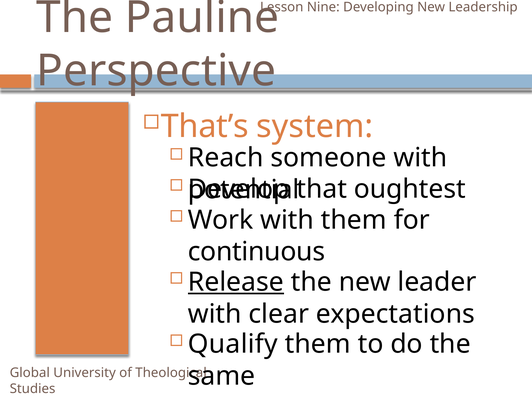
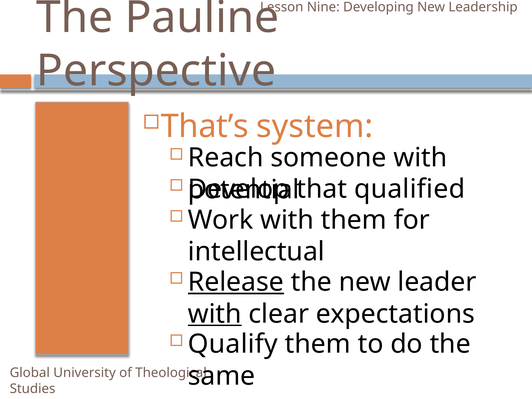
oughtest: oughtest -> qualified
continuous: continuous -> intellectual
with at (215, 314) underline: none -> present
